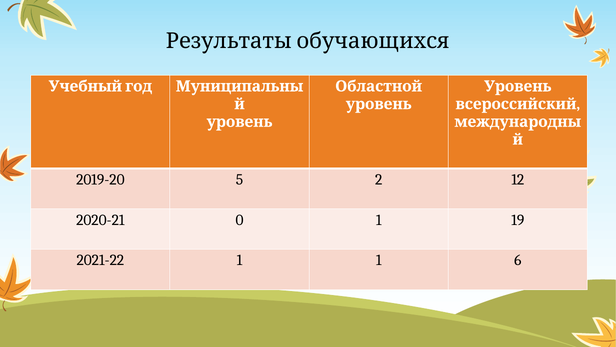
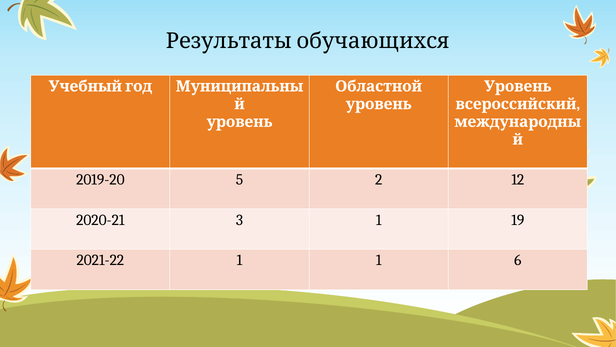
0: 0 -> 3
